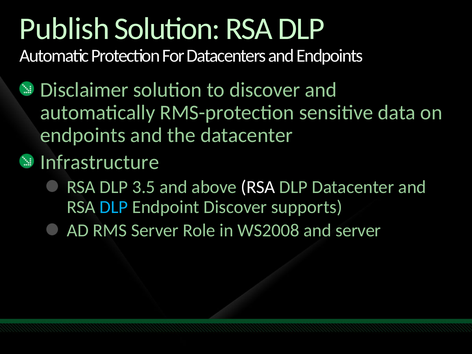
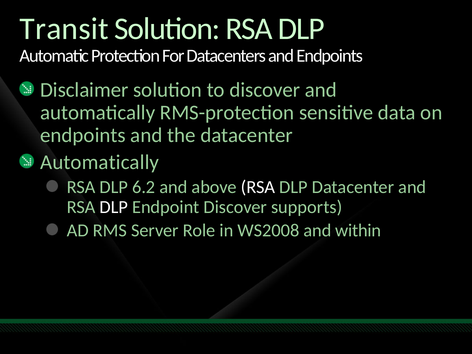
Publish: Publish -> Transit
Infrastructure at (100, 162): Infrastructure -> Automatically
3.5: 3.5 -> 6.2
DLP at (114, 207) colour: light blue -> white
and server: server -> within
